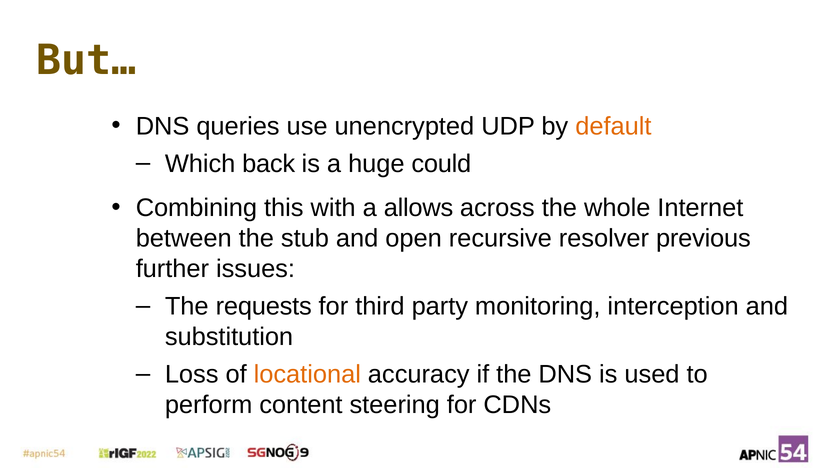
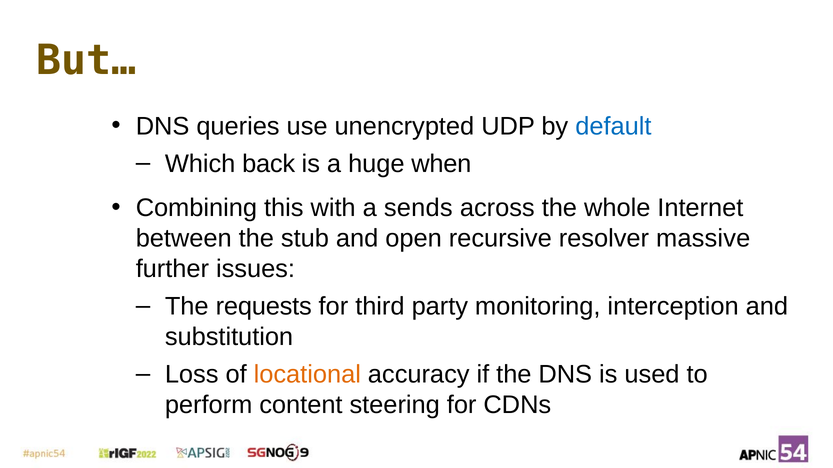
default colour: orange -> blue
could: could -> when
allows: allows -> sends
previous: previous -> massive
